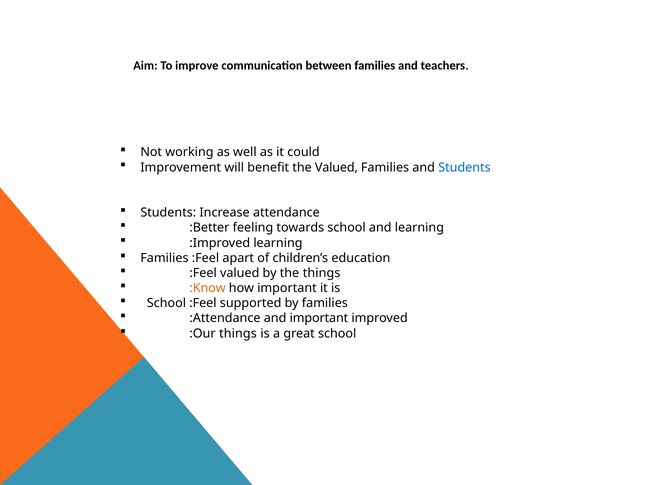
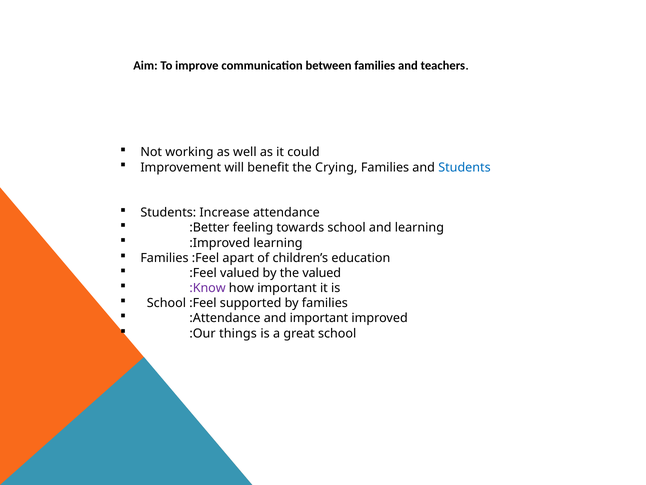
the Valued: Valued -> Crying
the things: things -> valued
:Know colour: orange -> purple
